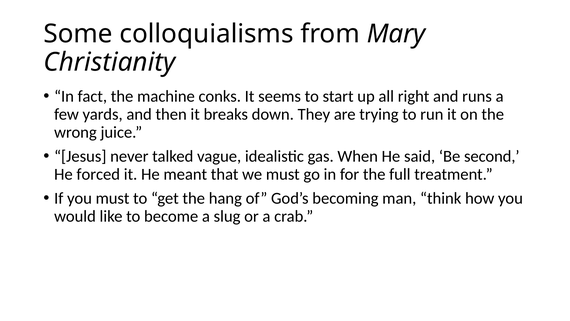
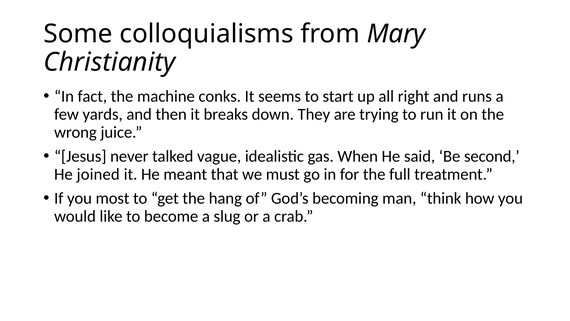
forced: forced -> joined
you must: must -> most
